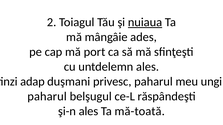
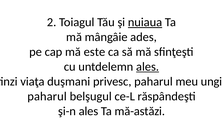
port: port -> este
ales at (148, 67) underline: none -> present
adap: adap -> viaţa
mă-toată: mă-toată -> mă-astăzi
